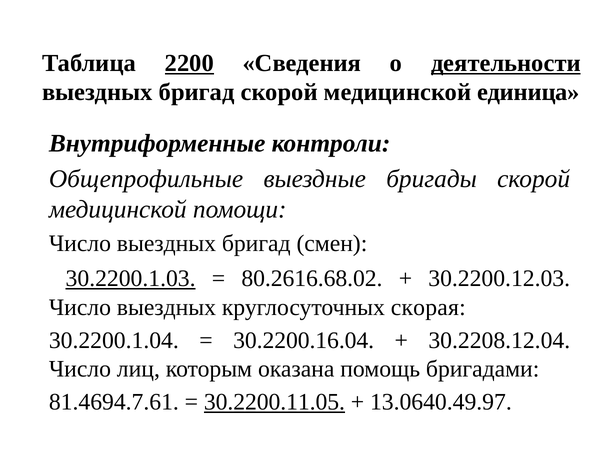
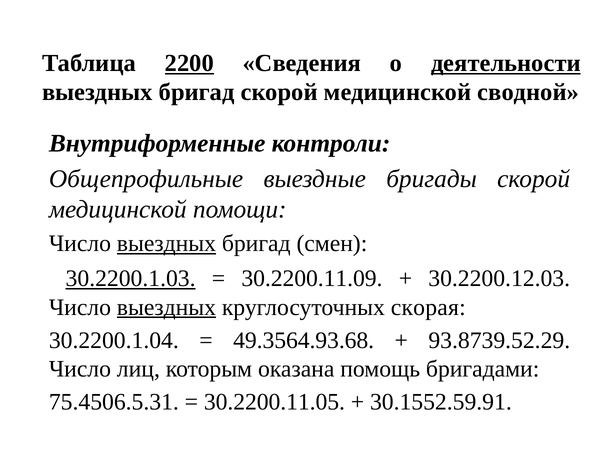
единица: единица -> сводной
выездных at (166, 244) underline: none -> present
80.2616.68.02: 80.2616.68.02 -> 30.2200.11.09
выездных at (166, 308) underline: none -> present
30.2200.16.04: 30.2200.16.04 -> 49.3564.93.68
30.2208.12.04: 30.2208.12.04 -> 93.8739.52.29
81.4694.7.61: 81.4694.7.61 -> 75.4506.5.31
30.2200.11.05 underline: present -> none
13.0640.49.97: 13.0640.49.97 -> 30.1552.59.91
